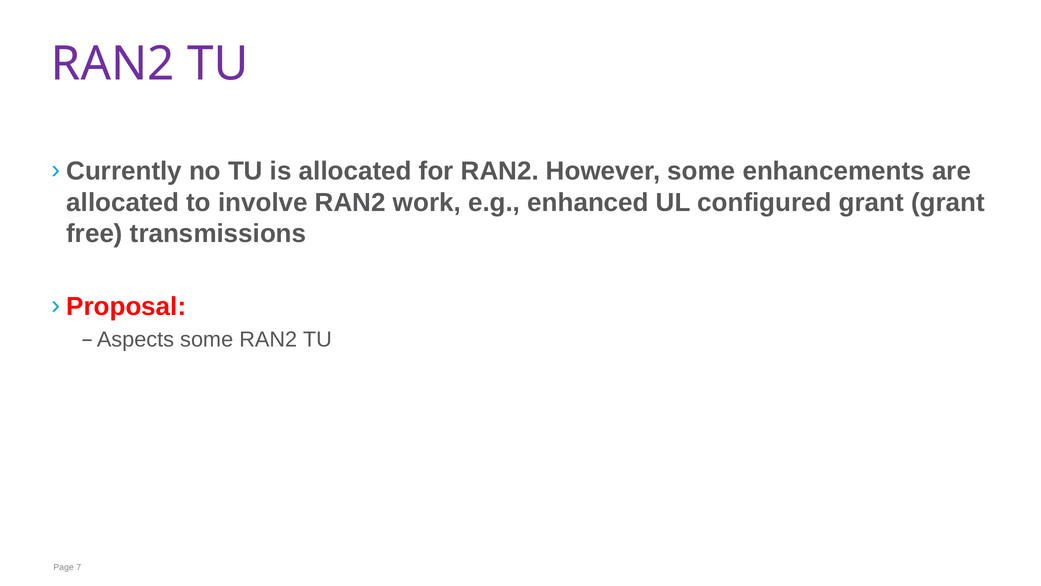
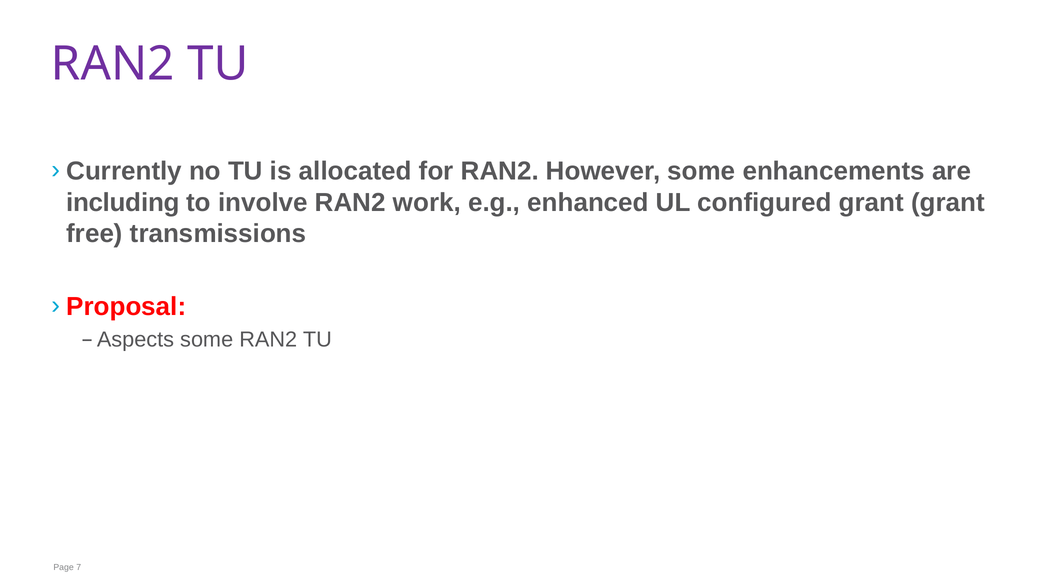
allocated at (123, 202): allocated -> including
